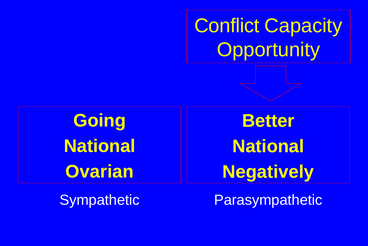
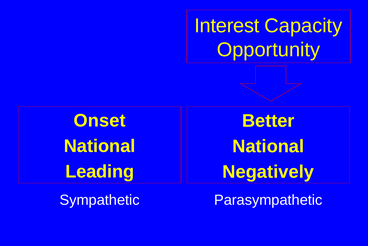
Conflict: Conflict -> Interest
Going: Going -> Onset
Ovarian: Ovarian -> Leading
